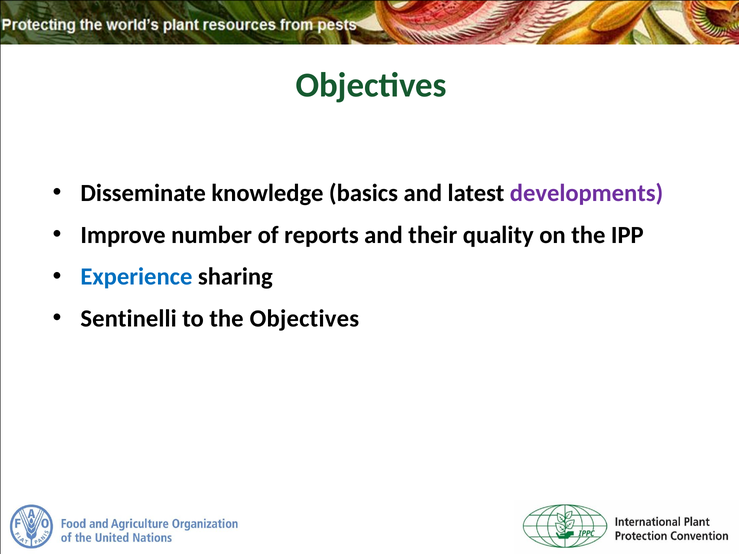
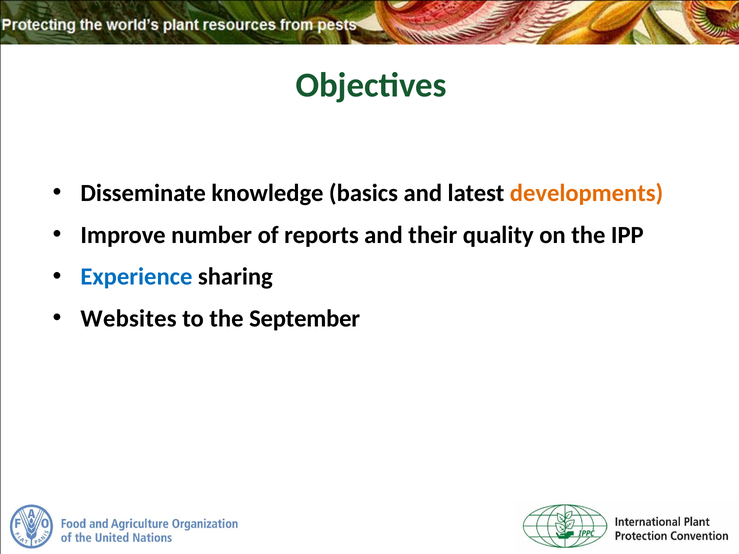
developments colour: purple -> orange
Sentinelli: Sentinelli -> Websites
the Objectives: Objectives -> September
